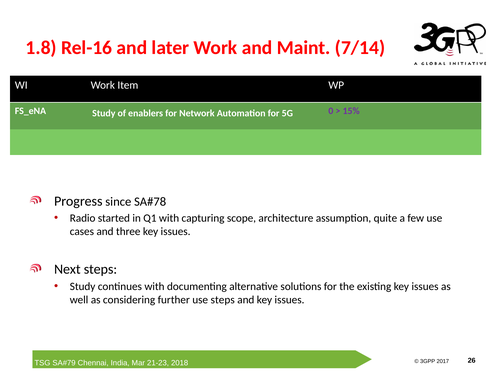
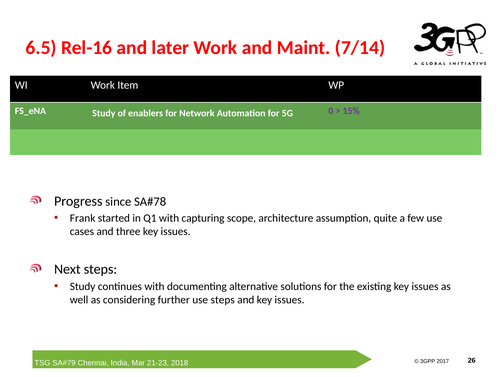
1.8: 1.8 -> 6.5
Radio: Radio -> Frank
